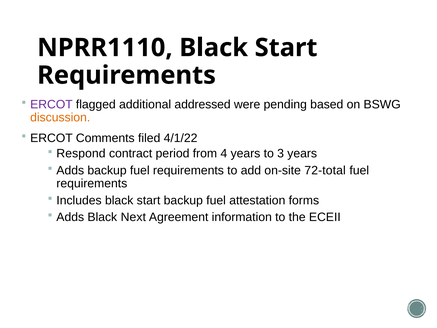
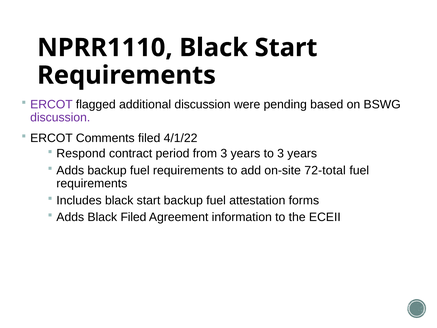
additional addressed: addressed -> discussion
discussion at (60, 118) colour: orange -> purple
from 4: 4 -> 3
Black Next: Next -> Filed
